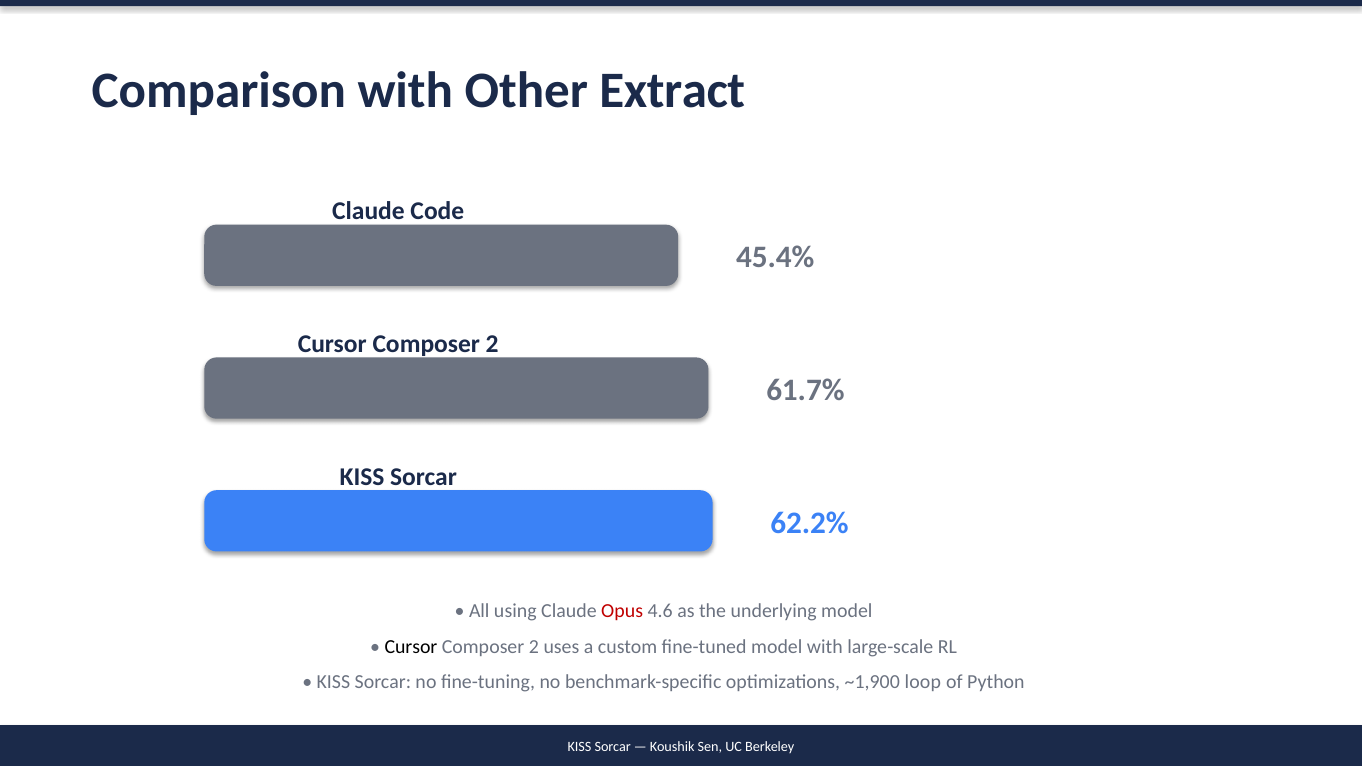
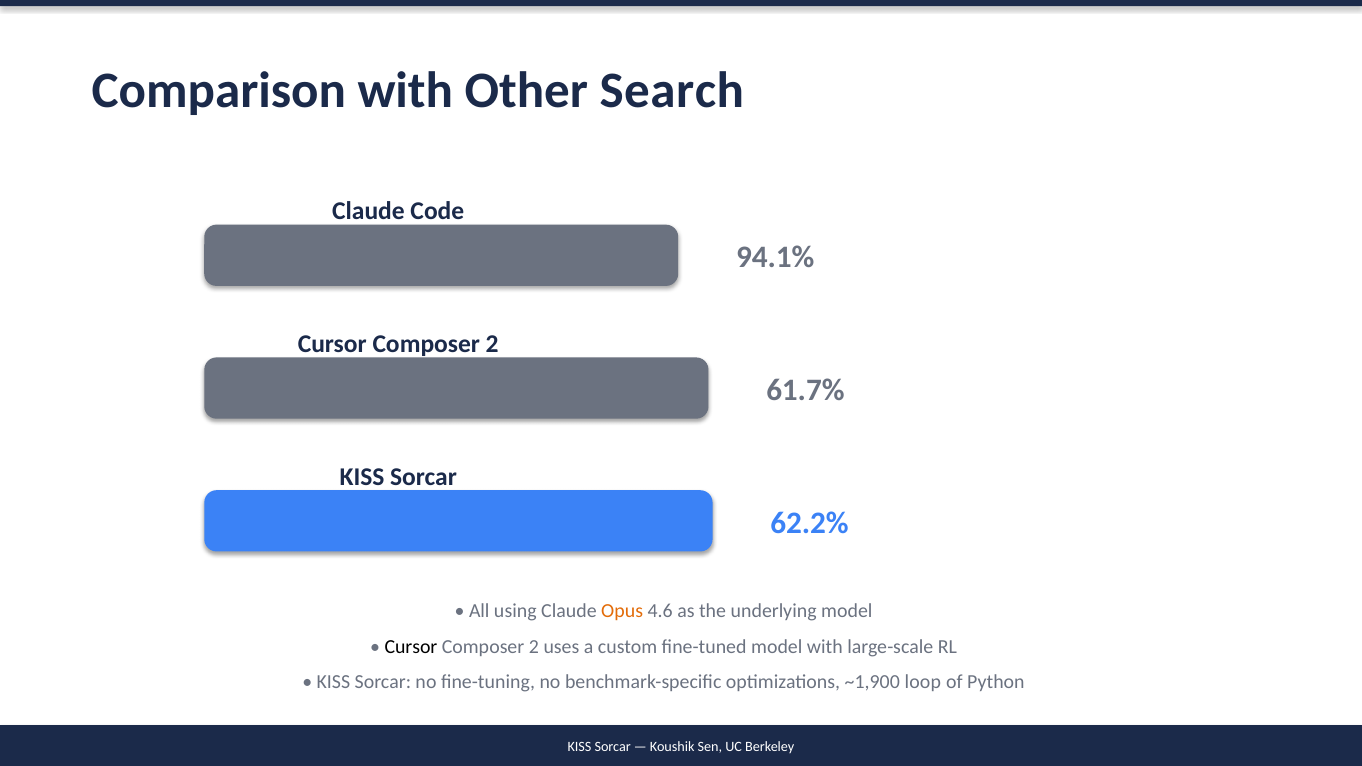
Extract: Extract -> Search
45.4%: 45.4% -> 94.1%
Opus colour: red -> orange
